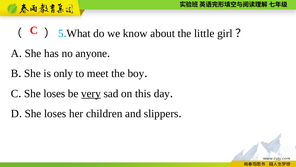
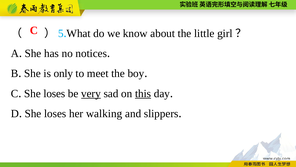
anyone: anyone -> notices
this underline: none -> present
children: children -> walking
